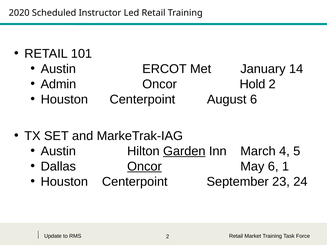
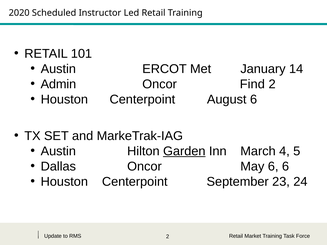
Hold: Hold -> Find
Oncor at (144, 167) underline: present -> none
6 1: 1 -> 6
